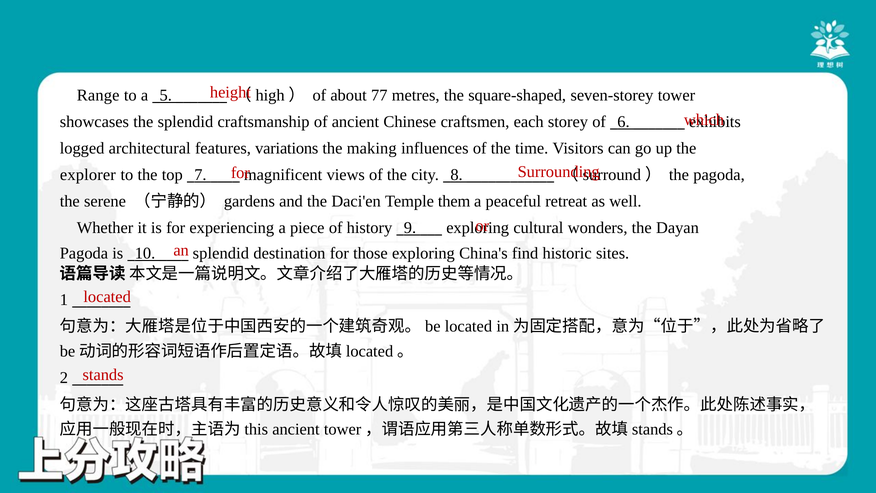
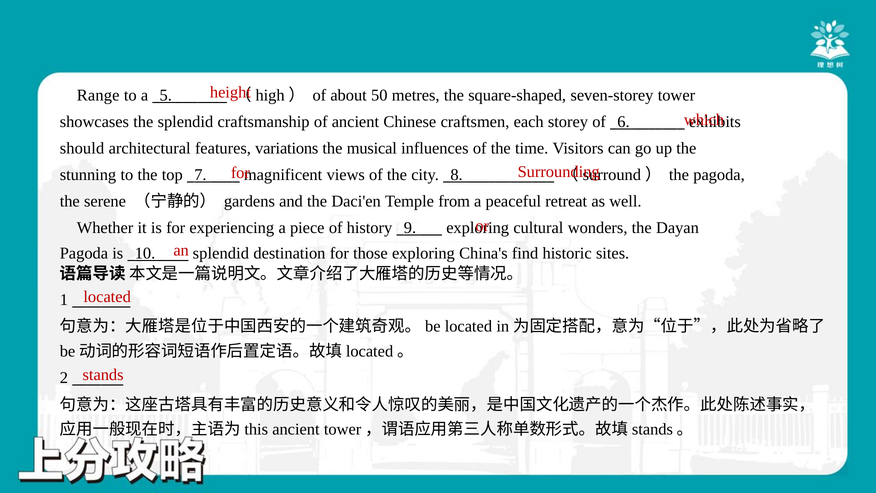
77: 77 -> 50
logged: logged -> should
making: making -> musical
explorer: explorer -> stunning
them: them -> from
